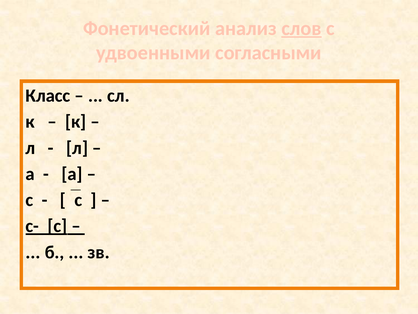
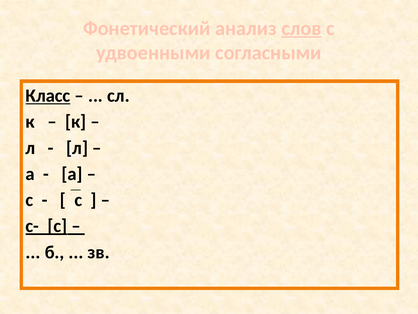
Класс underline: none -> present
